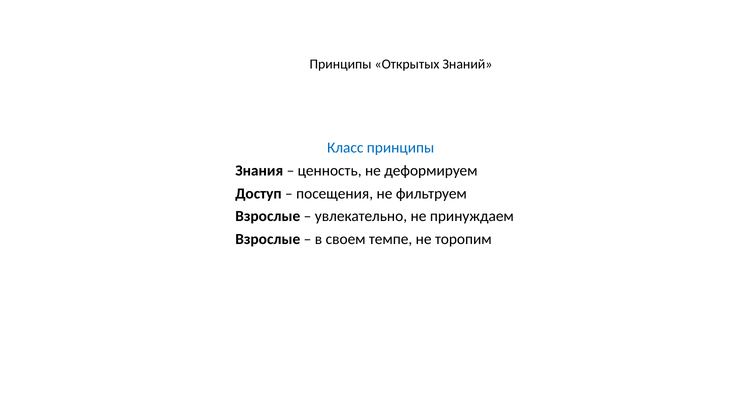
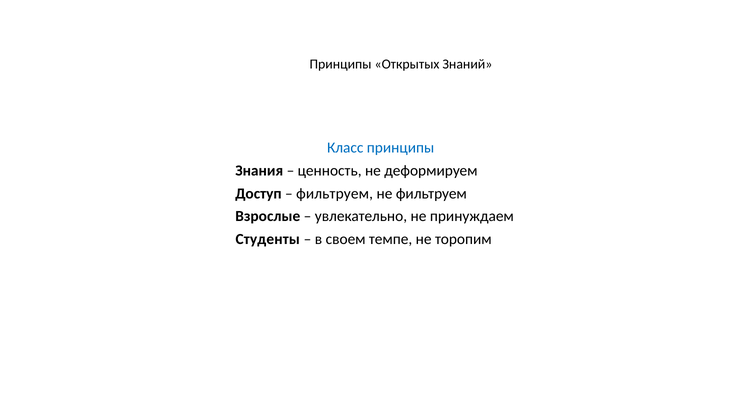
посещения at (335, 193): посещения -> фильтруем
Взрослые at (268, 239): Взрослые -> Студенты
